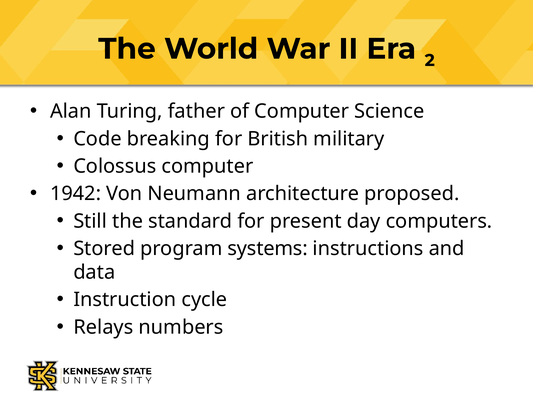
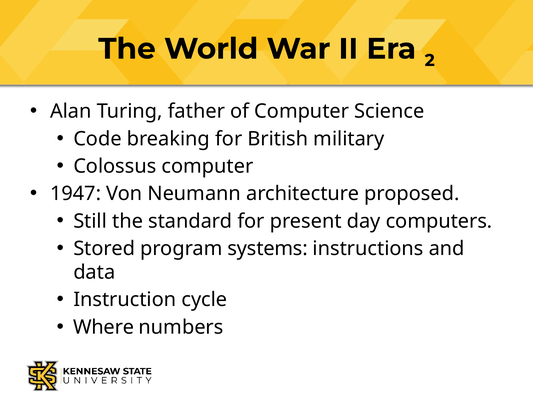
1942: 1942 -> 1947
Relays: Relays -> Where
